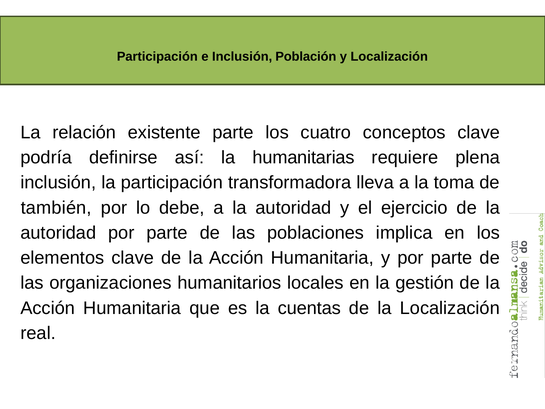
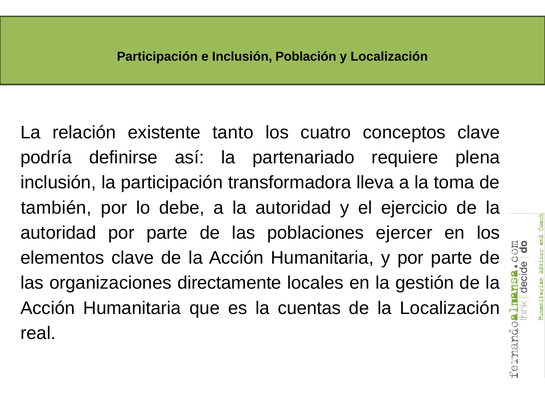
existente parte: parte -> tanto
humanitarias: humanitarias -> partenariado
implica: implica -> ejercer
humanitarios: humanitarios -> directamente
